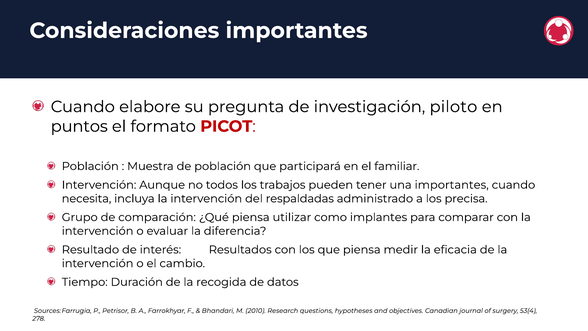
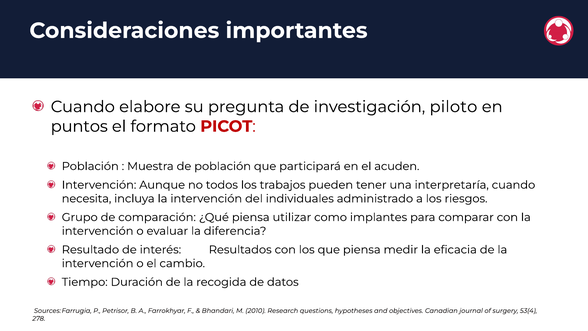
familiar: familiar -> acuden
una importantes: importantes -> interpretaría
respaldadas: respaldadas -> individuales
precisa: precisa -> riesgos
